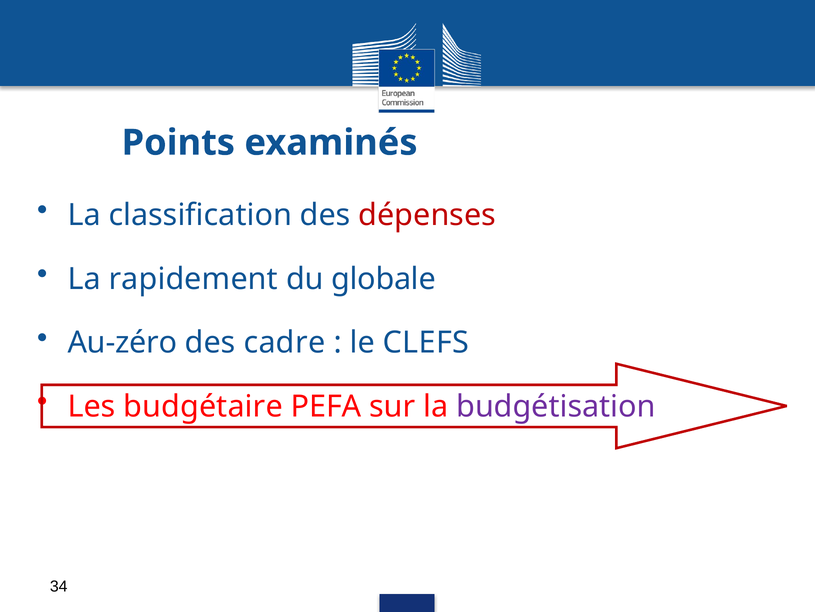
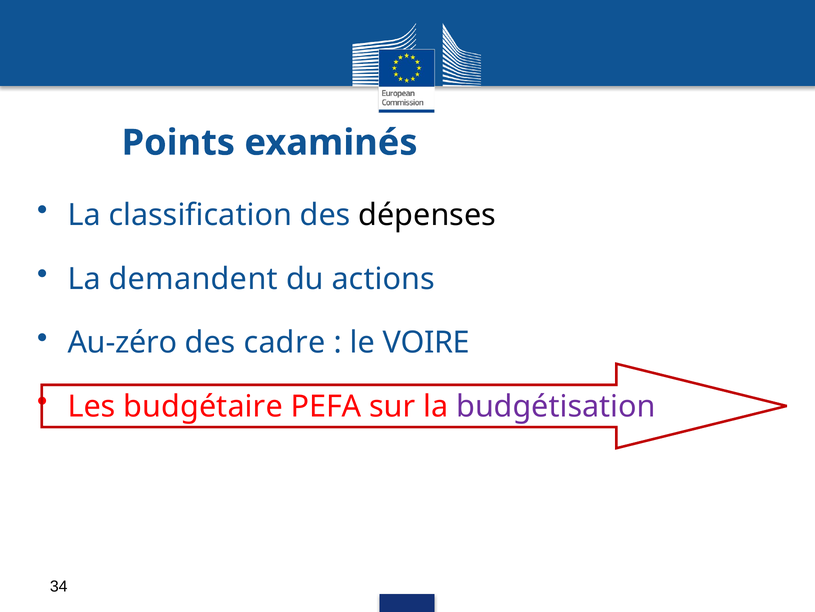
dépenses colour: red -> black
rapidement: rapidement -> demandent
globale: globale -> actions
CLEFS: CLEFS -> VOIRE
